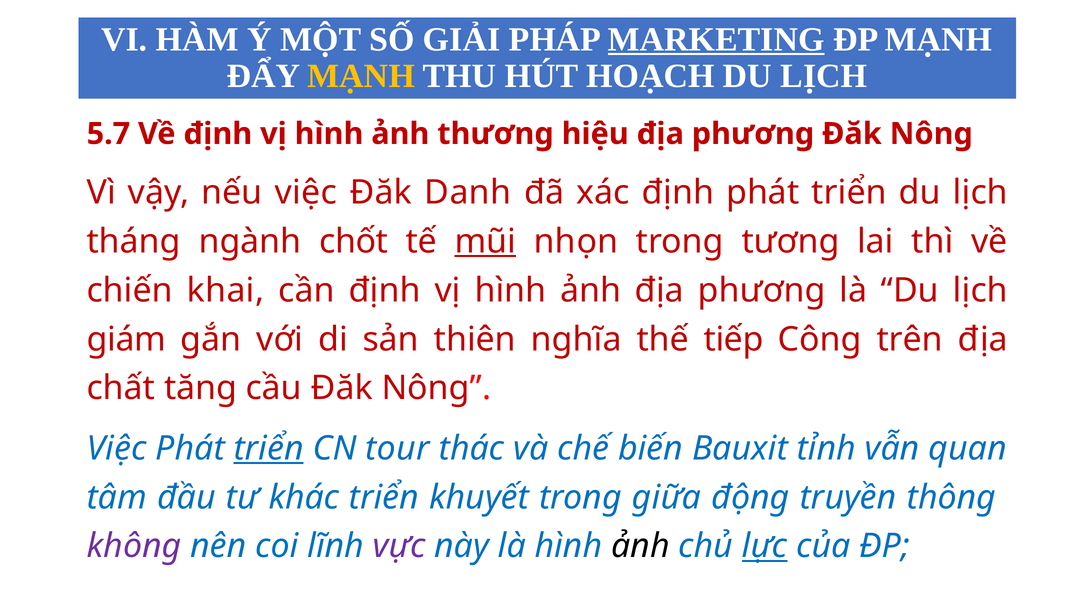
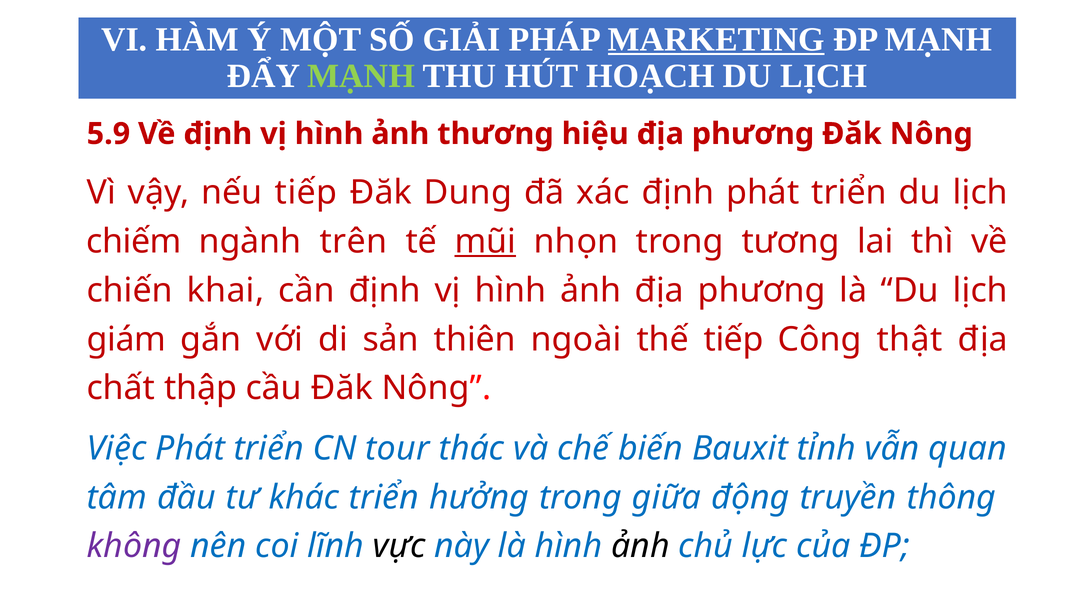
MẠNH at (361, 76) colour: yellow -> light green
5.7: 5.7 -> 5.9
nếu việc: việc -> tiếp
Danh: Danh -> Dung
tháng: tháng -> chiếm
chốt: chốt -> trên
nghĩa: nghĩa -> ngoài
trên: trên -> thật
tăng: tăng -> thập
triển at (269, 449) underline: present -> none
khuyết: khuyết -> hưởng
vực colour: purple -> black
lực underline: present -> none
